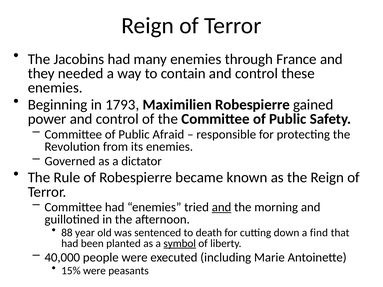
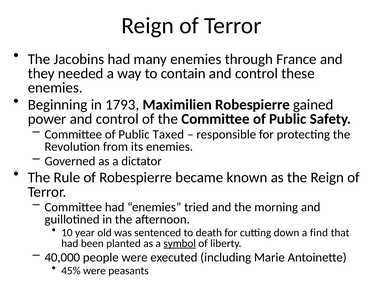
Afraid: Afraid -> Taxed
and at (222, 207) underline: present -> none
88: 88 -> 10
15%: 15% -> 45%
